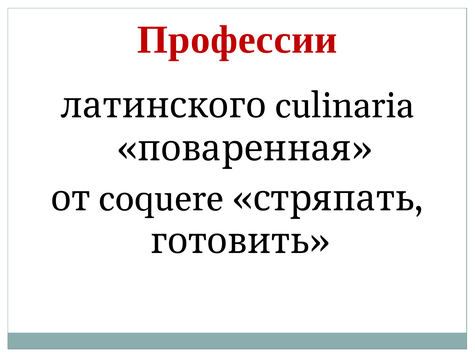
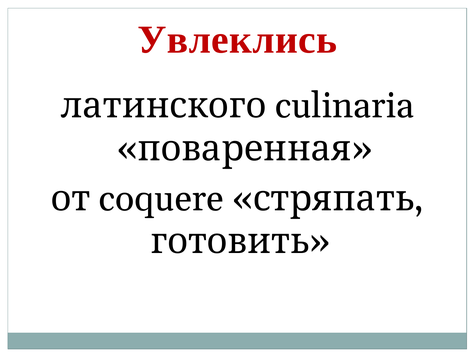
Профессии: Профессии -> Увлеклись
